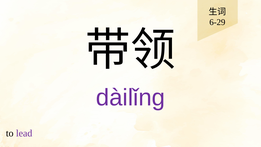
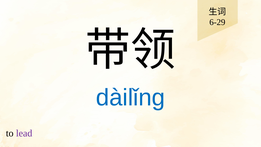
dàilǐng colour: purple -> blue
